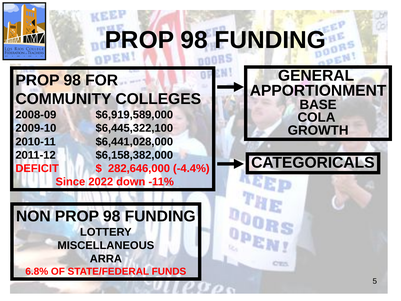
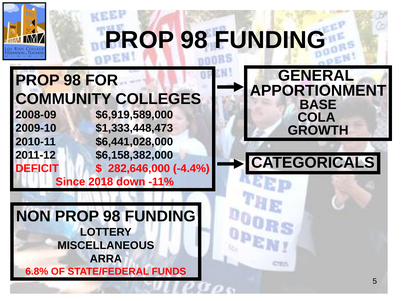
$6,445,322,100: $6,445,322,100 -> $1,333,448,473
2022: 2022 -> 2018
